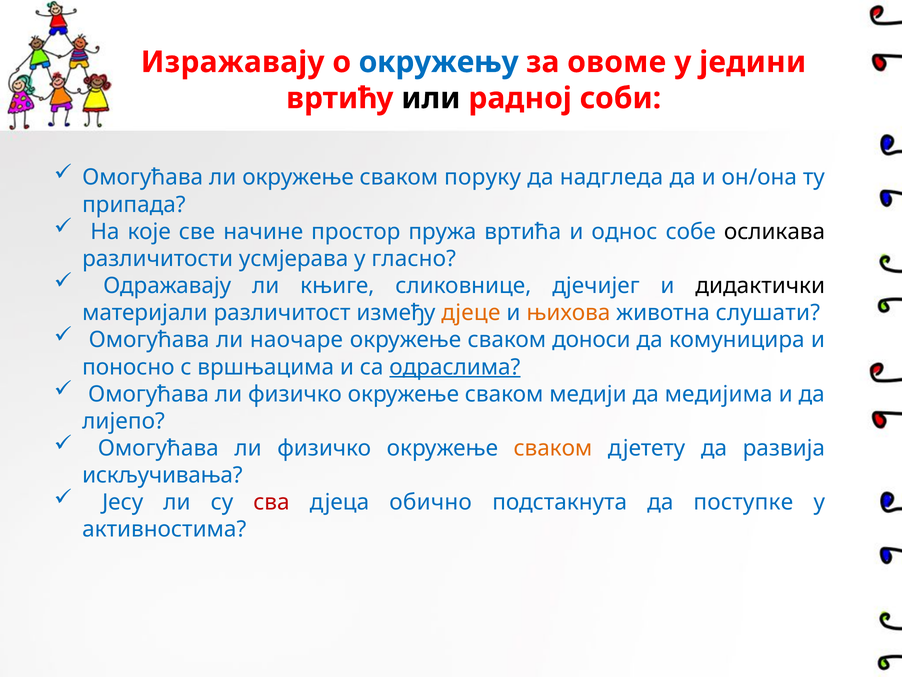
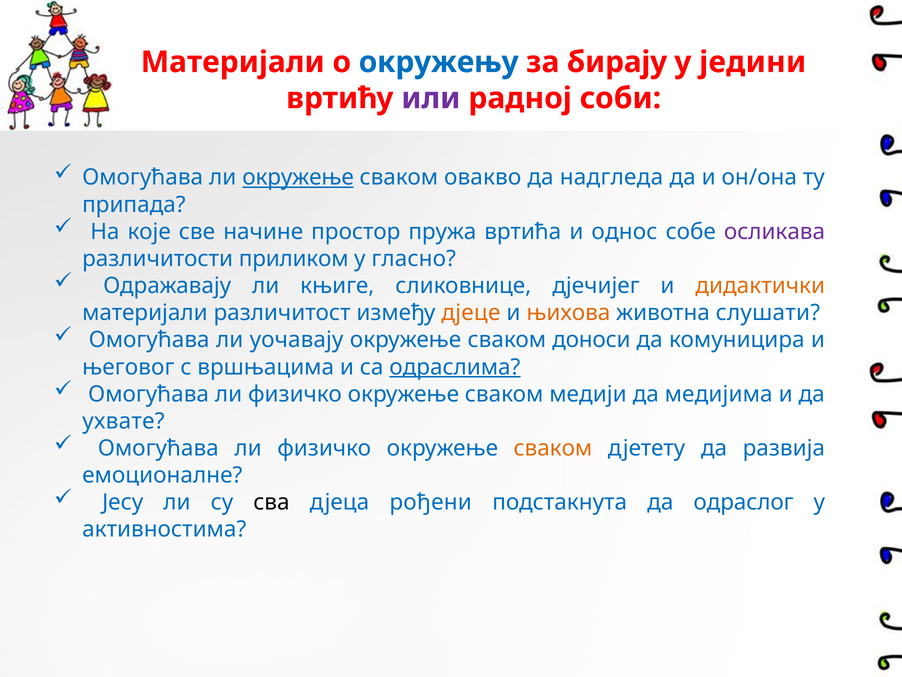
Изражавају at (233, 62): Изражавају -> Материјали
овоме: овоме -> бирају
или colour: black -> purple
окружење at (298, 177) underline: none -> present
поруку: поруку -> овакво
осликава colour: black -> purple
усмјерава: усмјерава -> приликом
дидактички colour: black -> orange
наочаре: наочаре -> уочавају
поносно: поносно -> његовог
лијепо: лијепо -> ухвате
искључивања: искључивања -> емоционалне
сва colour: red -> black
обично: обично -> рођени
поступке: поступке -> одраслог
